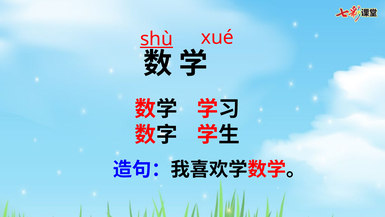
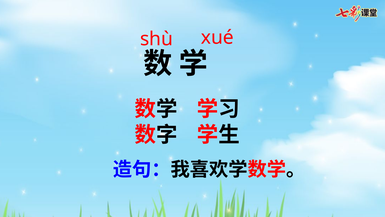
shù underline: present -> none
